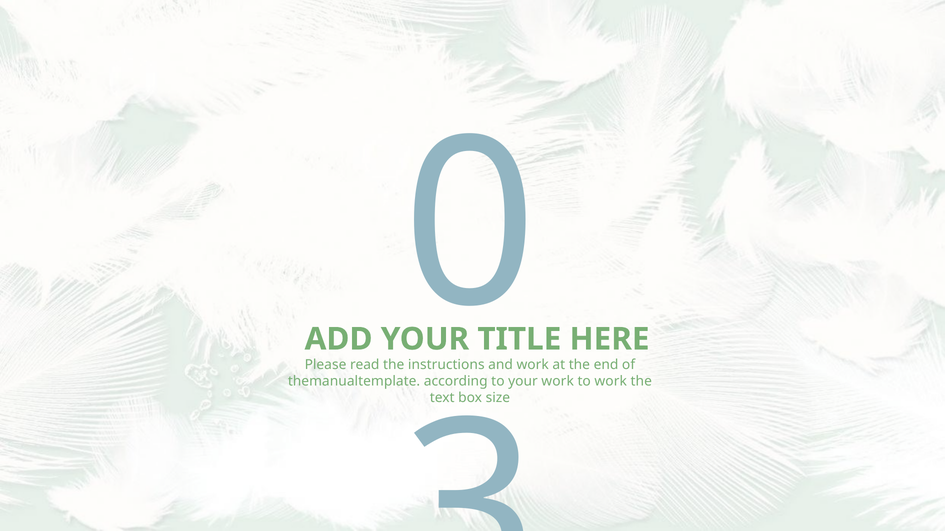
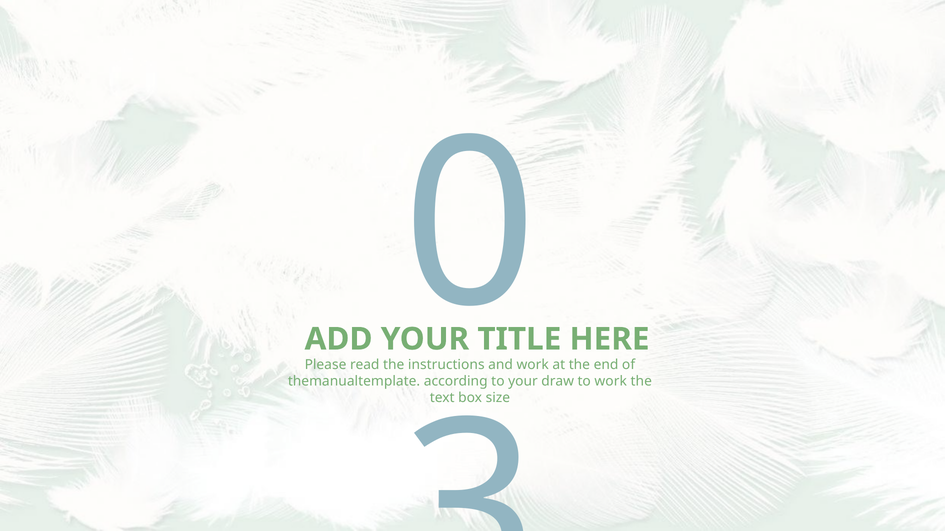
work at (558, 381): work -> draw
